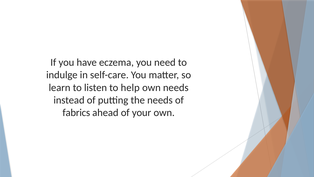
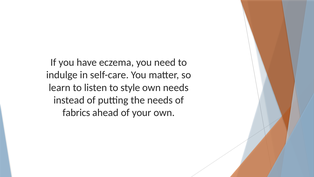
help: help -> style
